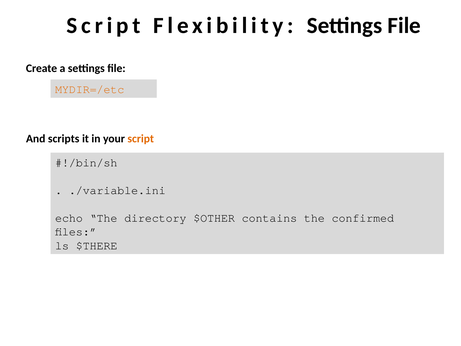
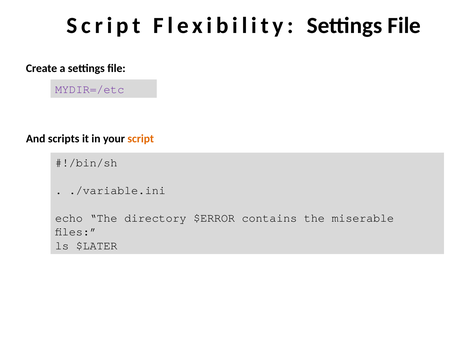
MYDIR=/etc colour: orange -> purple
$OTHER: $OTHER -> $ERROR
confirmed: confirmed -> miserable
$THERE: $THERE -> $LATER
